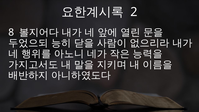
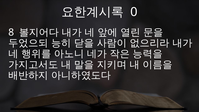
2: 2 -> 0
